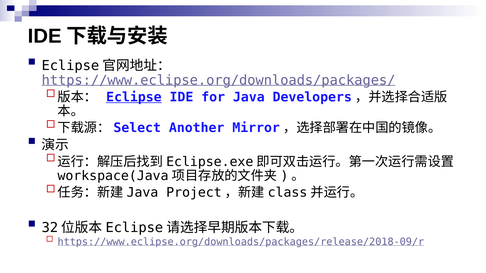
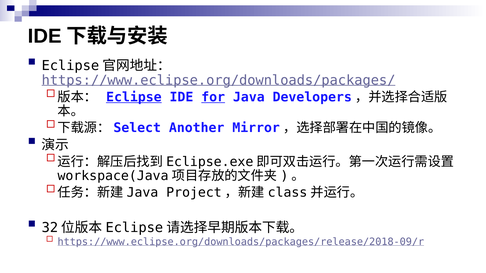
for underline: none -> present
